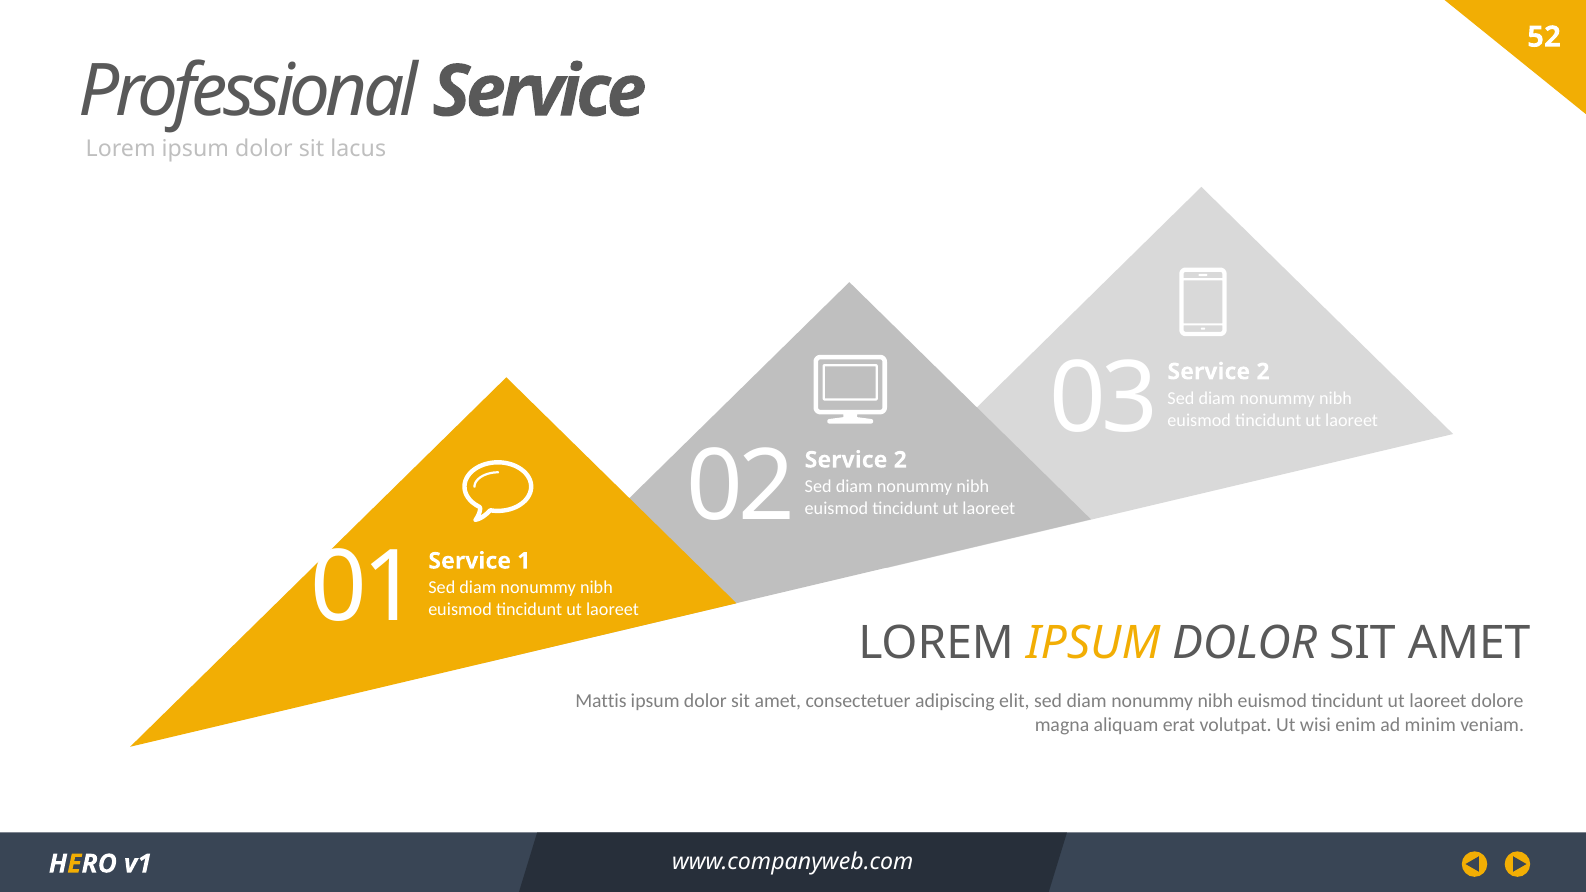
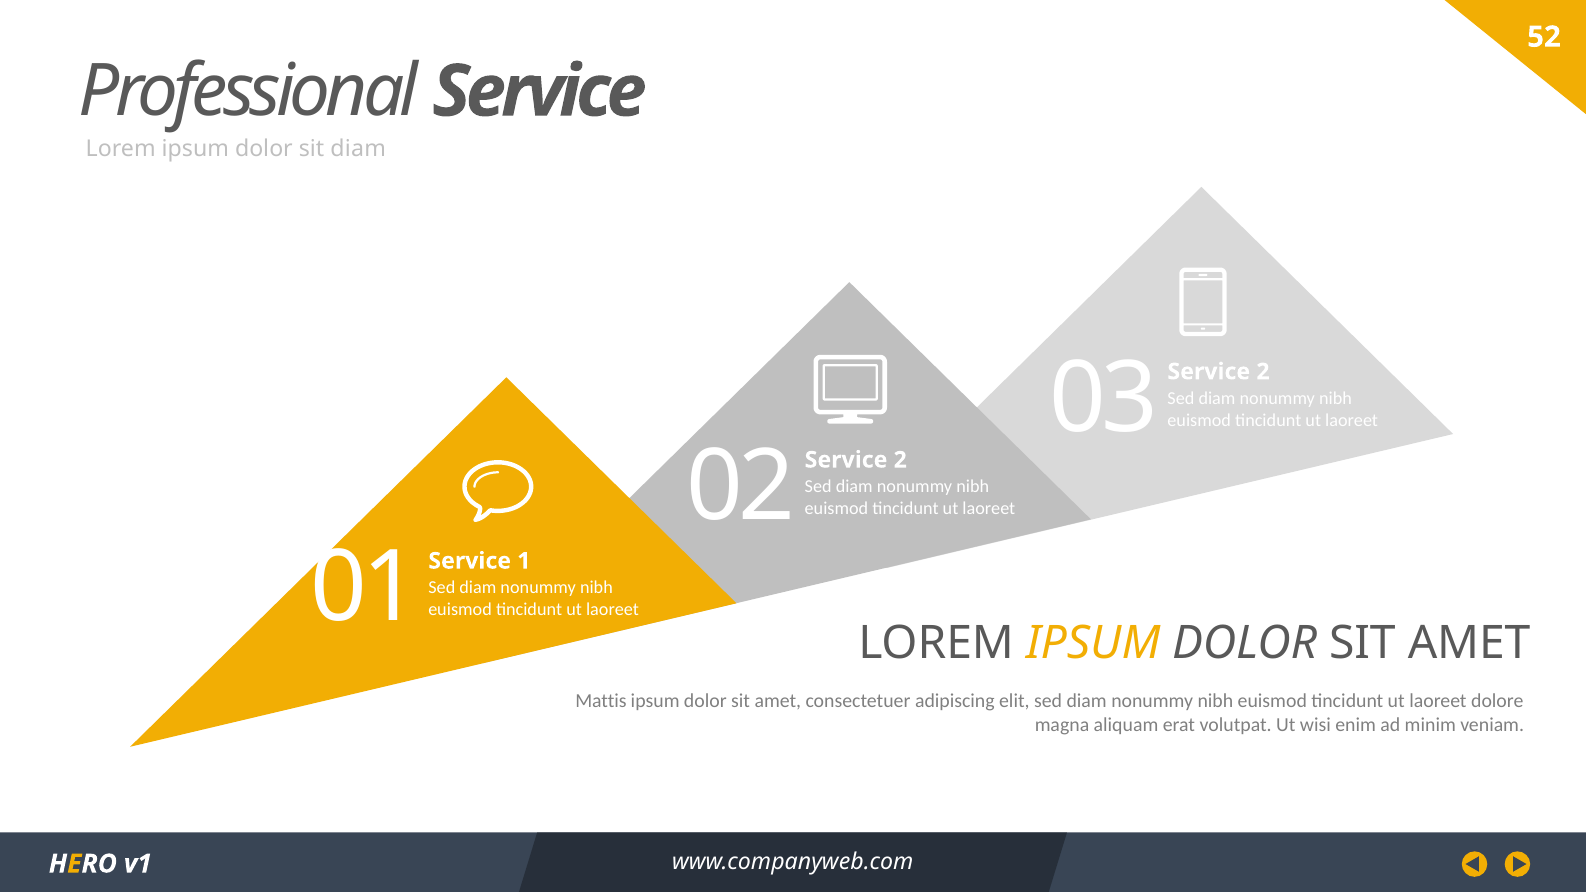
sit lacus: lacus -> diam
